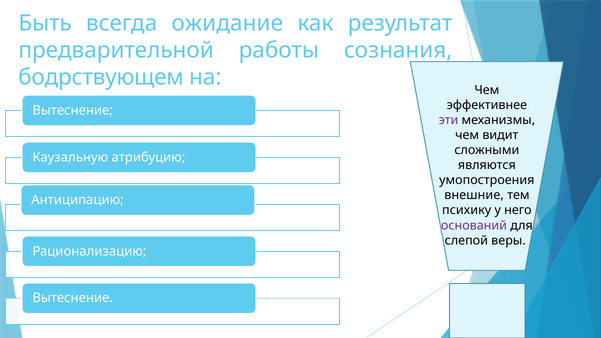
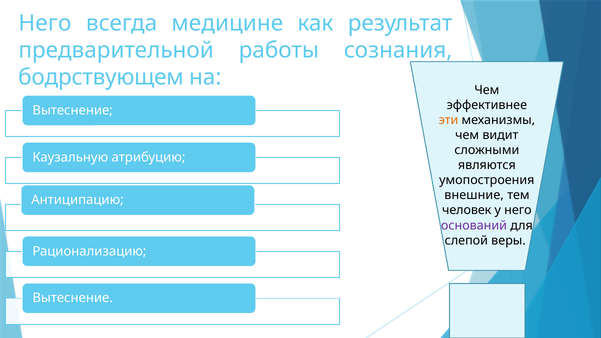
Быть at (45, 23): Быть -> Него
ожидание: ожидание -> медицине
эти colour: purple -> orange
психику: психику -> человек
